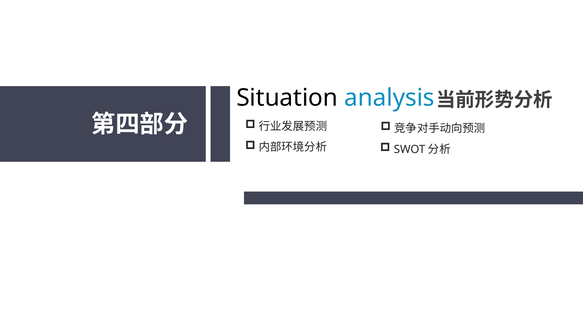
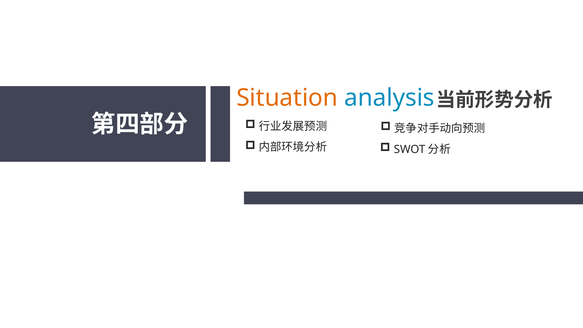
Situation colour: black -> orange
